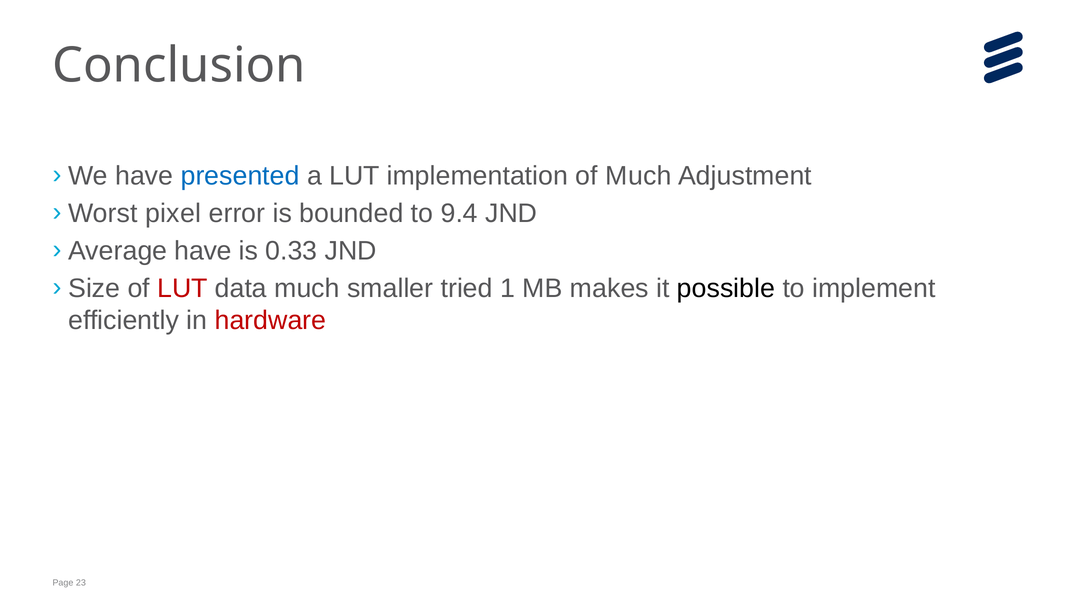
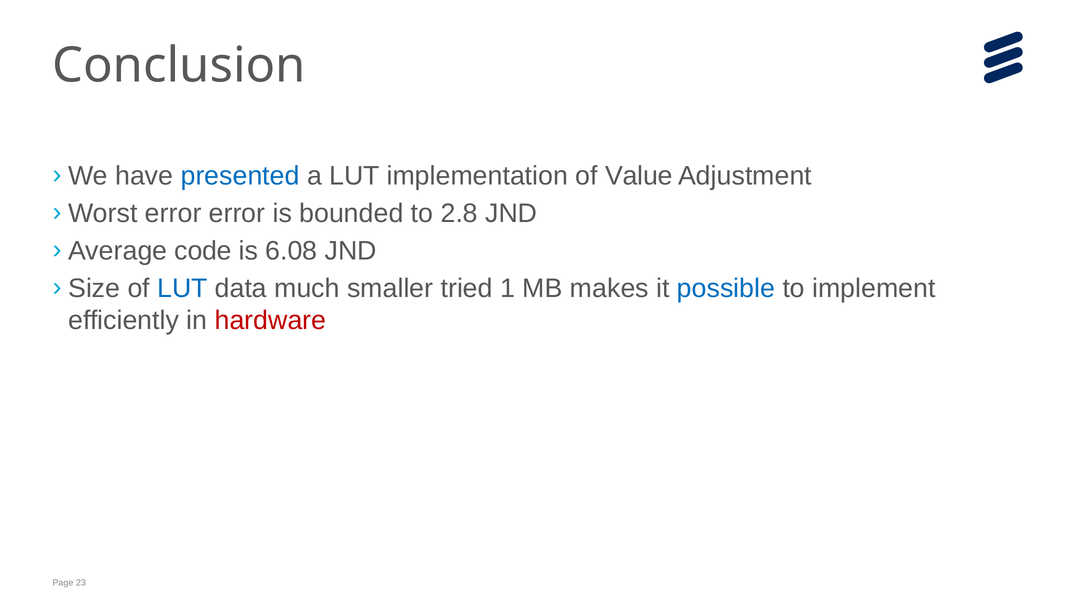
of Much: Much -> Value
pixel at (173, 213): pixel -> error
9.4: 9.4 -> 2.8
have at (203, 251): have -> code
0.33: 0.33 -> 6.08
LUT at (183, 288) colour: red -> blue
possible colour: black -> blue
